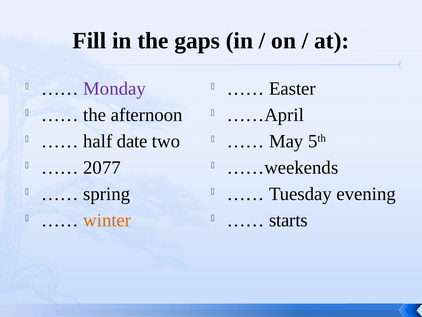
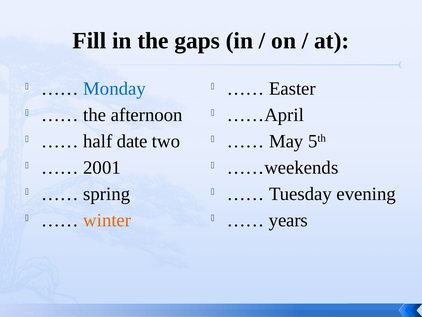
Monday colour: purple -> blue
2077: 2077 -> 2001
starts: starts -> years
